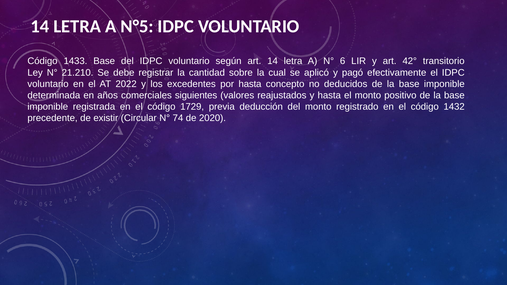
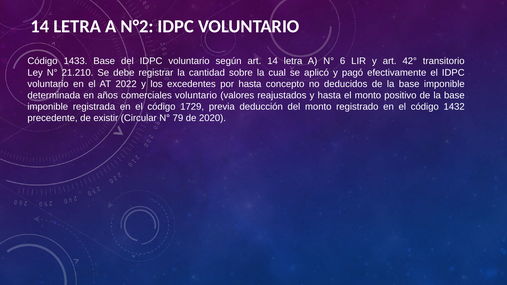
N°5: N°5 -> N°2
comerciales siguientes: siguientes -> voluntario
74: 74 -> 79
